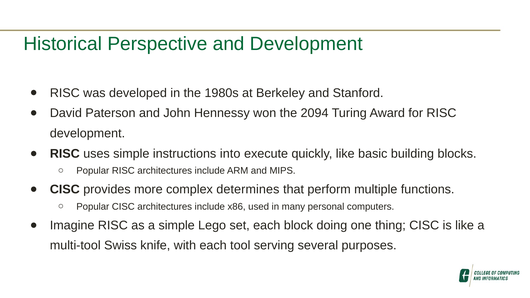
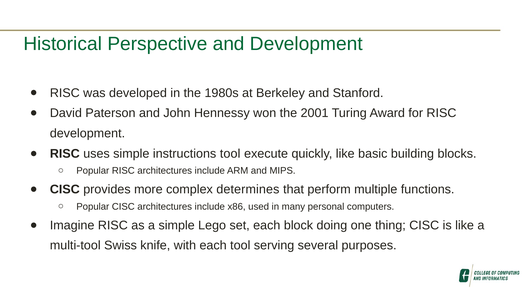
2094: 2094 -> 2001
instructions into: into -> tool
